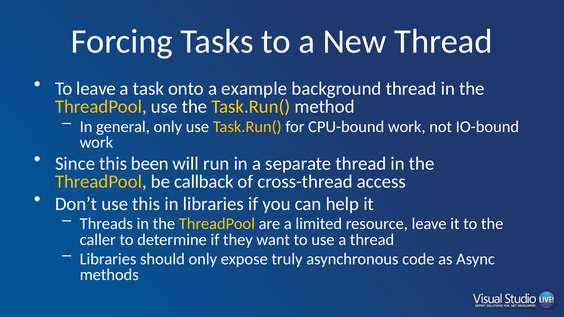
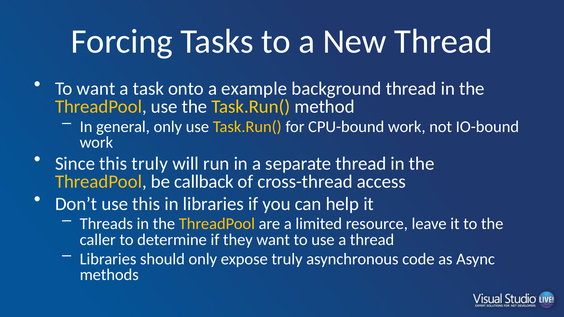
To leave: leave -> want
this been: been -> truly
